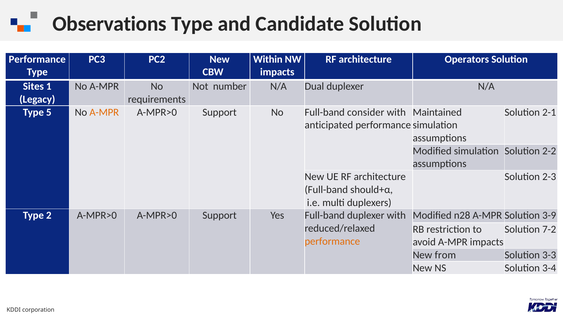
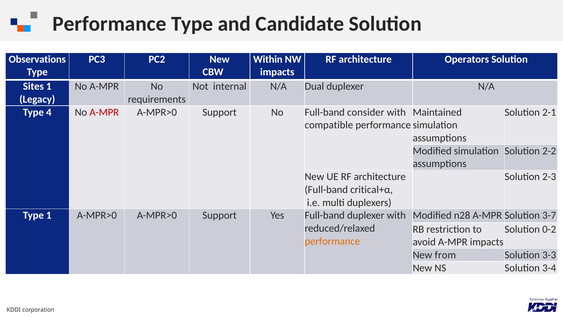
Observations at (110, 24): Observations -> Performance
Performance at (37, 59): Performance -> Observations
number: number -> internal
5: 5 -> 4
A-MPR at (104, 112) colour: orange -> red
anticipated: anticipated -> compatible
should+α: should+α -> critical+α
Type 2: 2 -> 1
3-9: 3-9 -> 3-7
7-2: 7-2 -> 0-2
